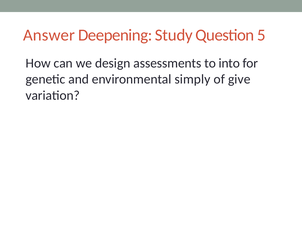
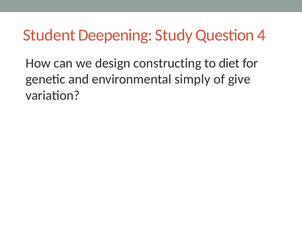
Answer: Answer -> Student
5: 5 -> 4
assessments: assessments -> constructing
into: into -> diet
